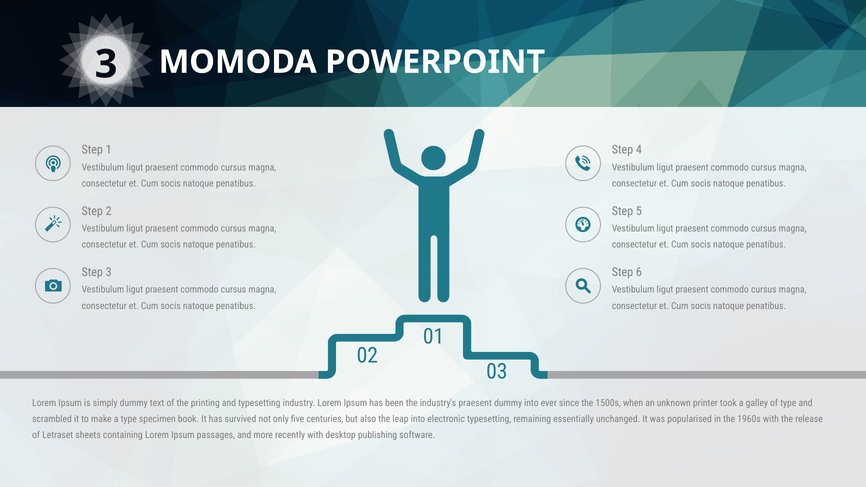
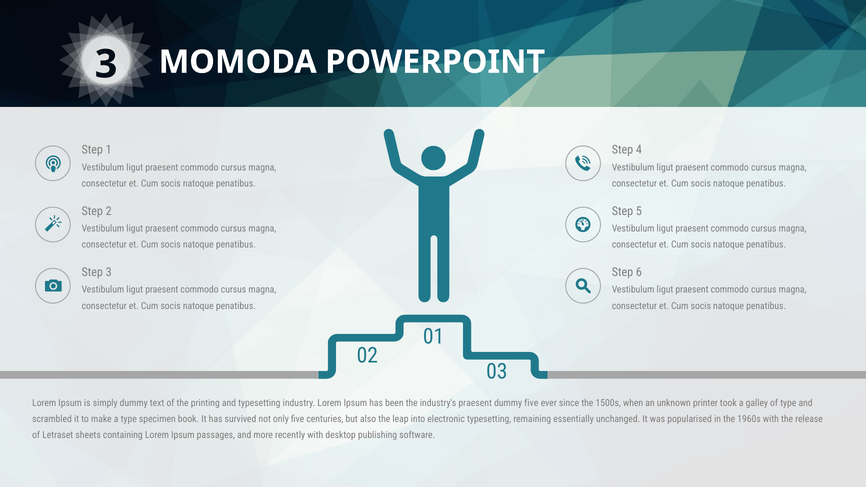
dummy into: into -> five
